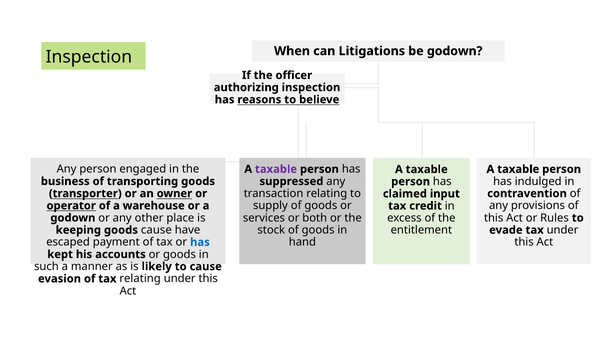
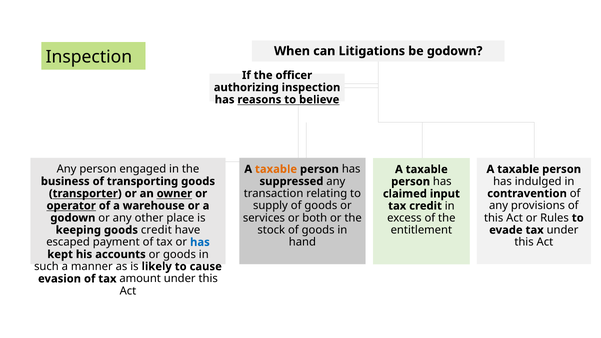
taxable at (276, 169) colour: purple -> orange
goods cause: cause -> credit
tax relating: relating -> amount
